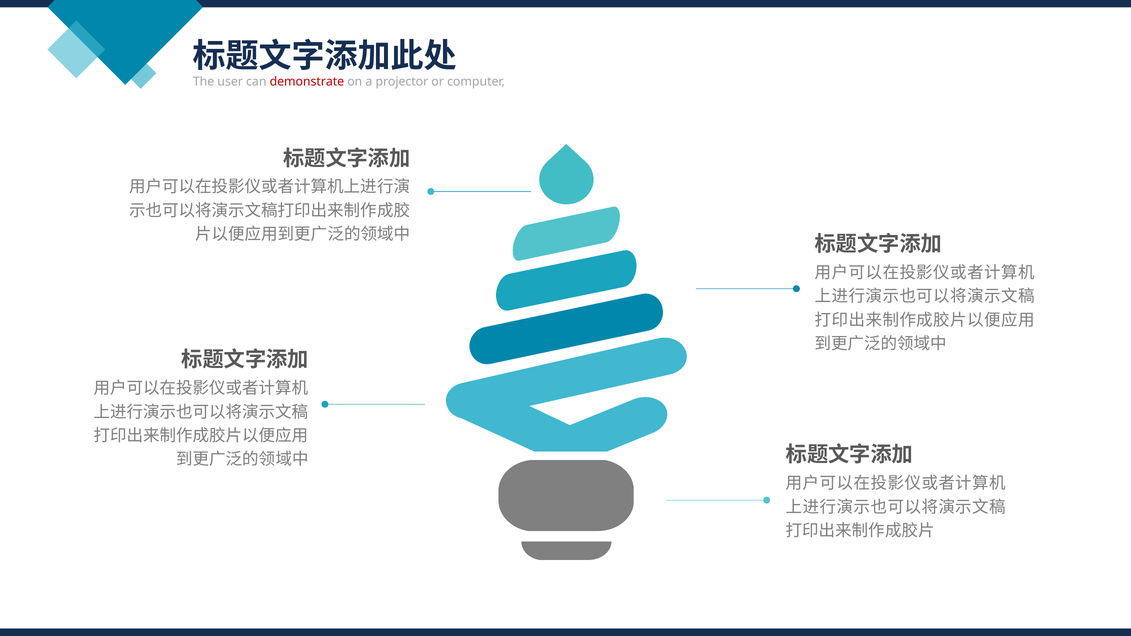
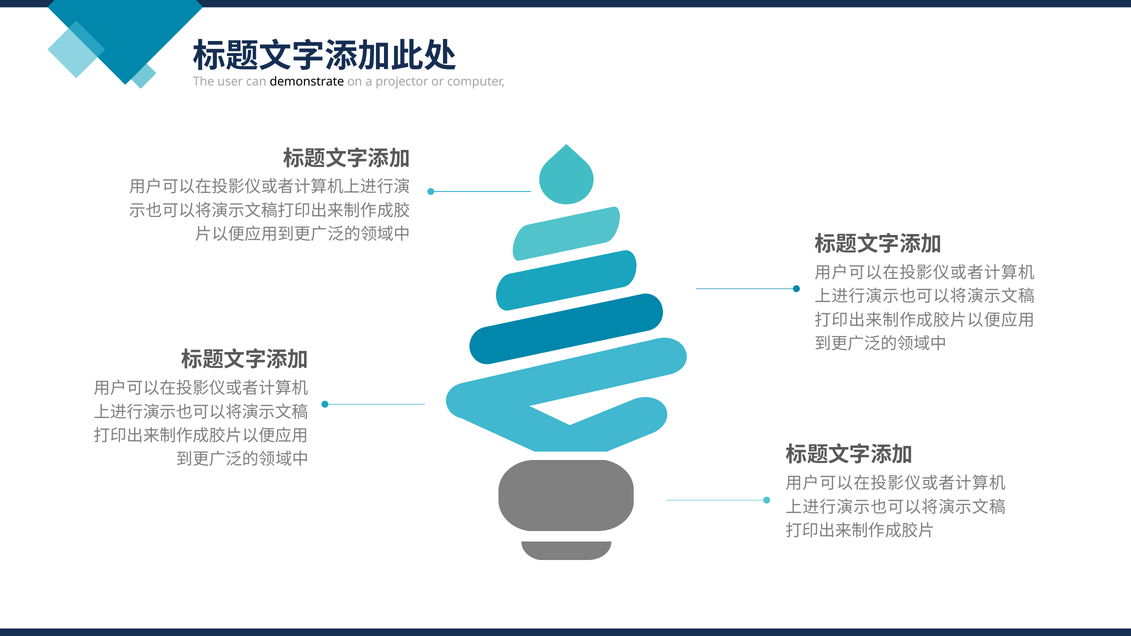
demonstrate colour: red -> black
